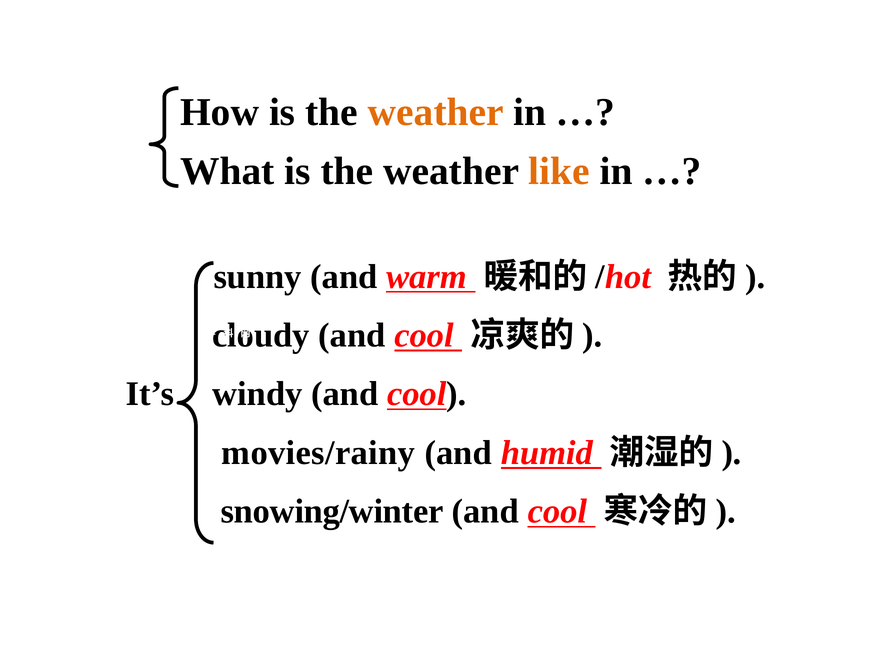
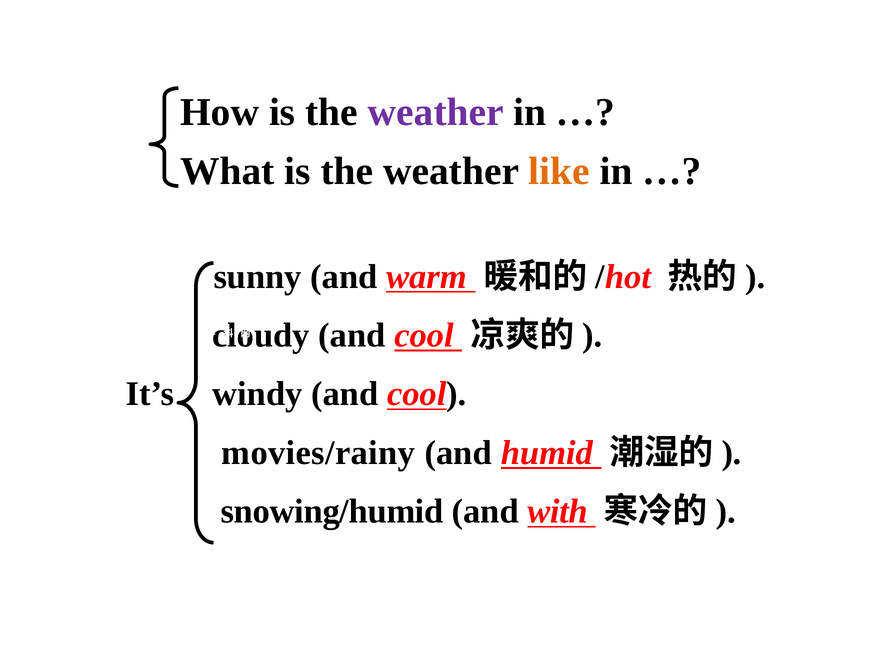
weather at (436, 112) colour: orange -> purple
snowing/winter: snowing/winter -> snowing/humid
cool at (557, 512): cool -> with
